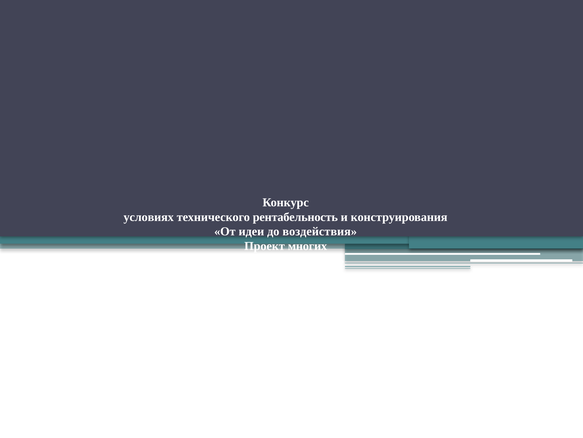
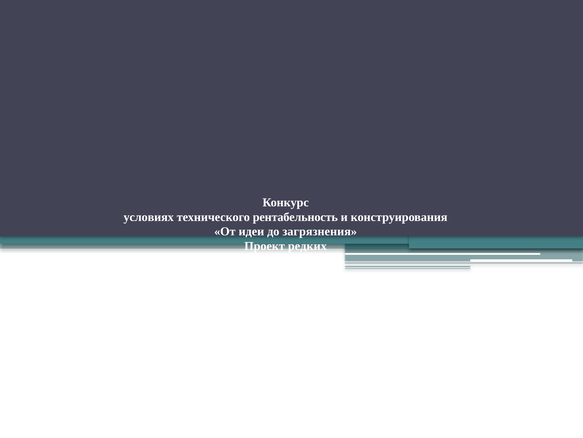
воздействия: воздействия -> загрязнения
многих: многих -> редких
